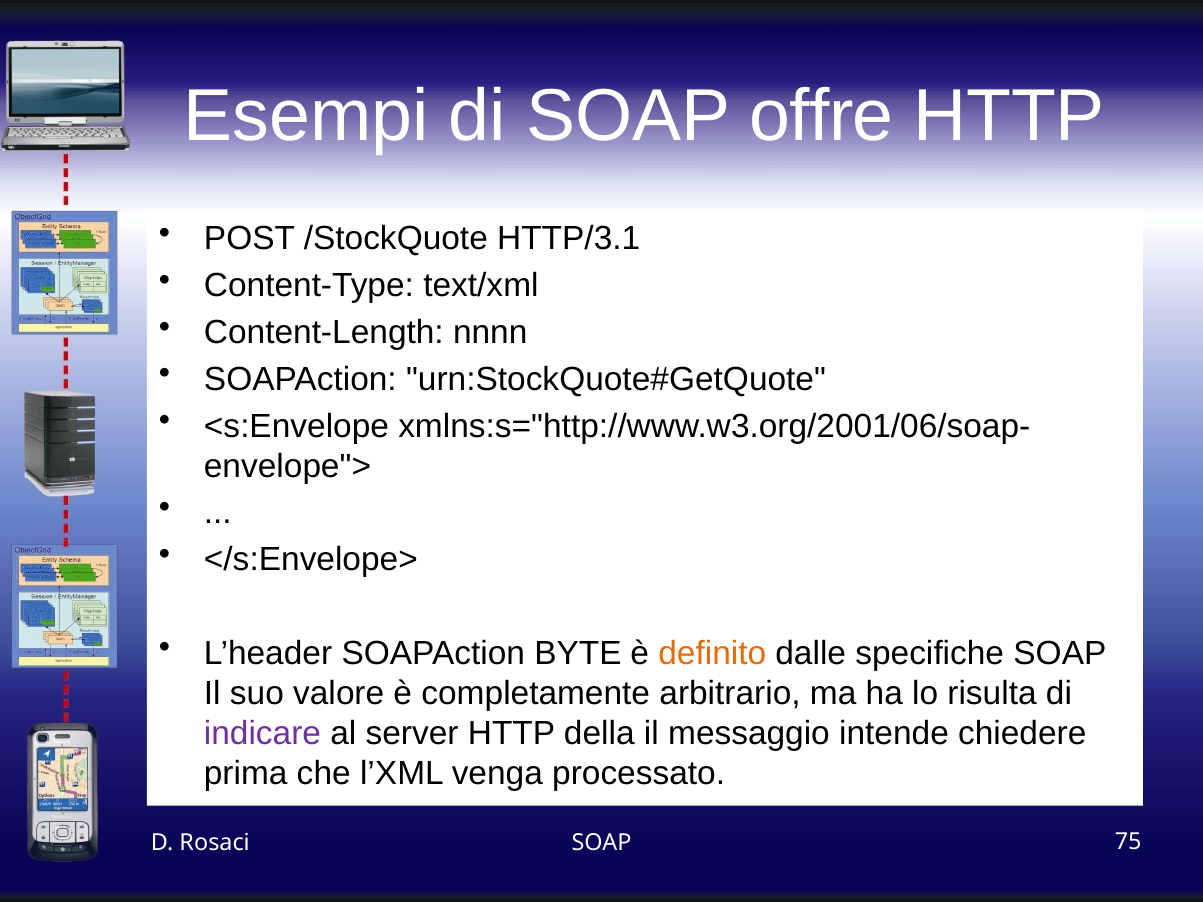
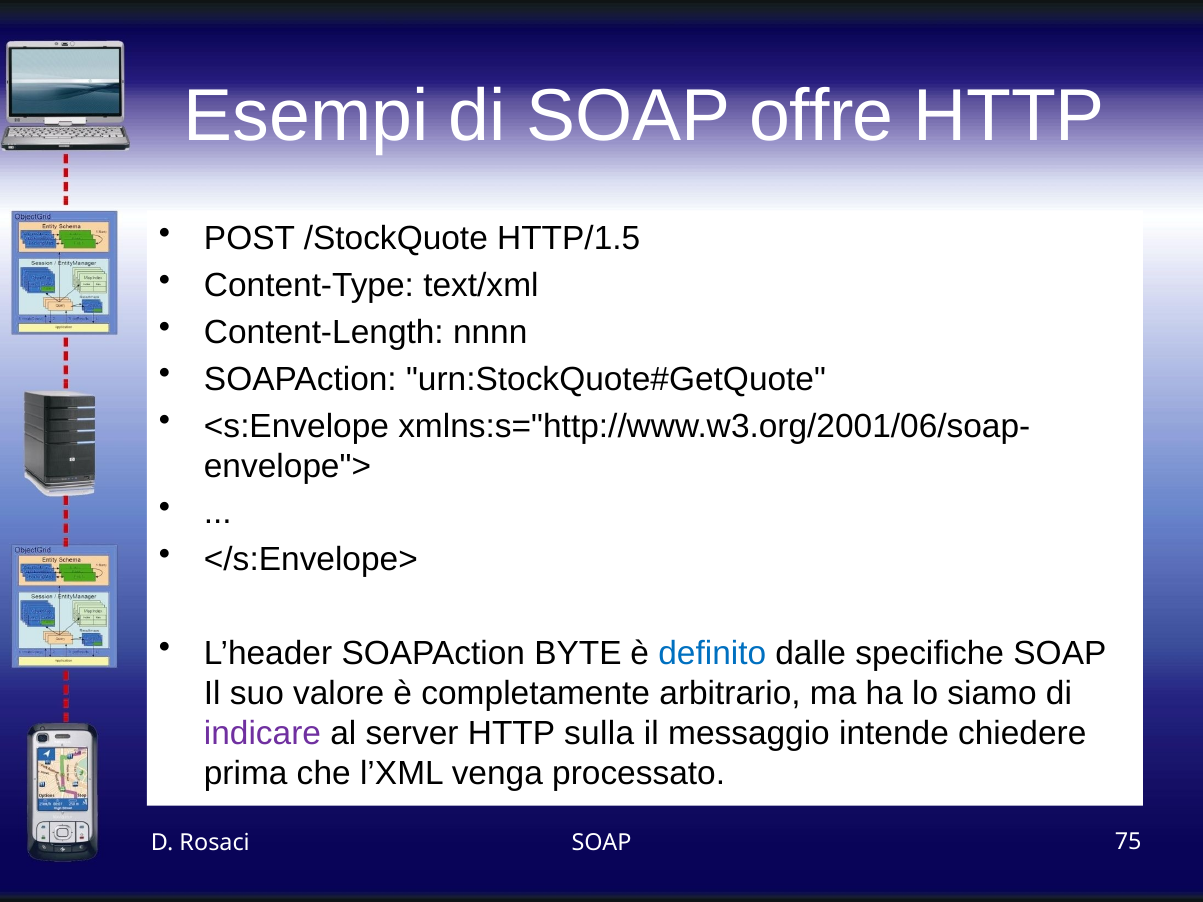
HTTP/3.1: HTTP/3.1 -> HTTP/1.5
definito colour: orange -> blue
risulta: risulta -> siamo
della: della -> sulla
